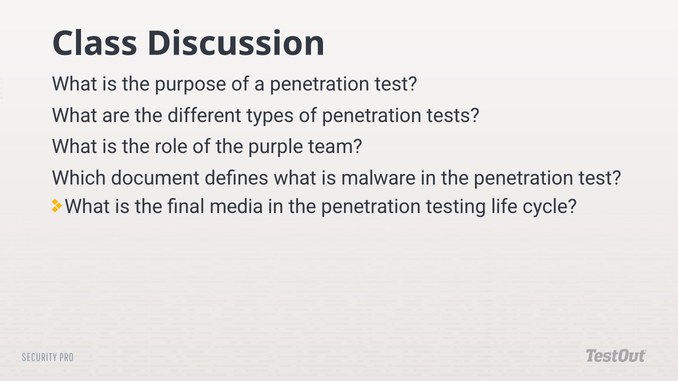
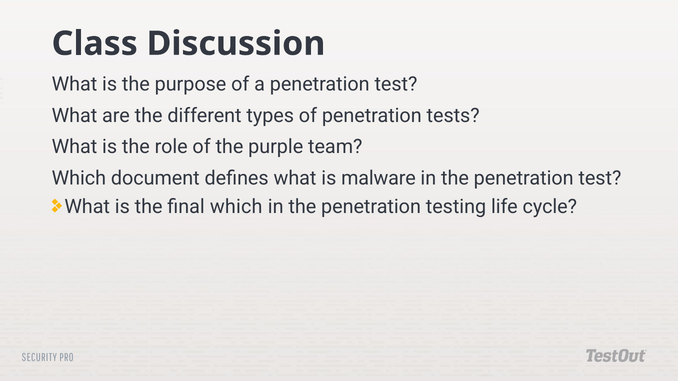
final media: media -> which
